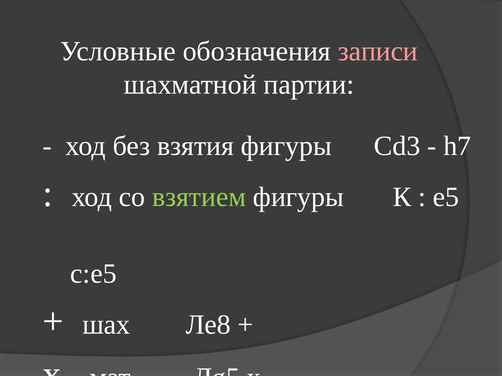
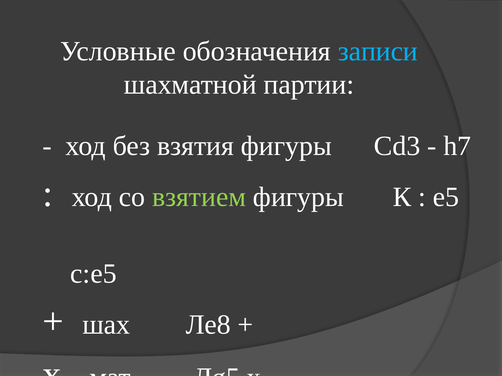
записи colour: pink -> light blue
